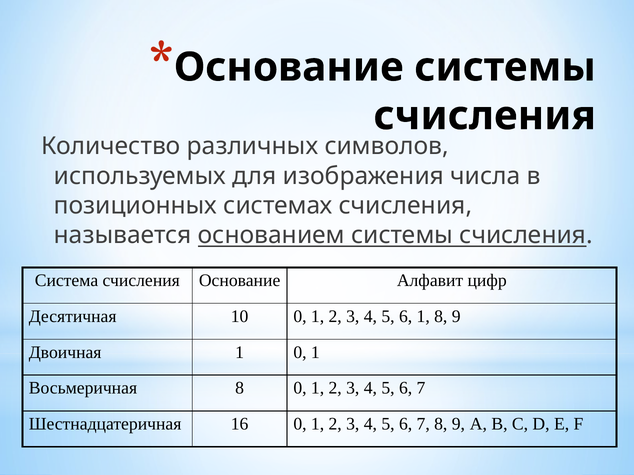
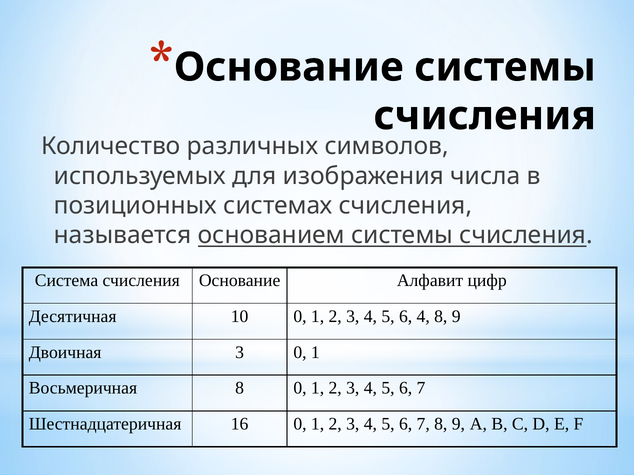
6 1: 1 -> 4
Двоичная 1: 1 -> 3
